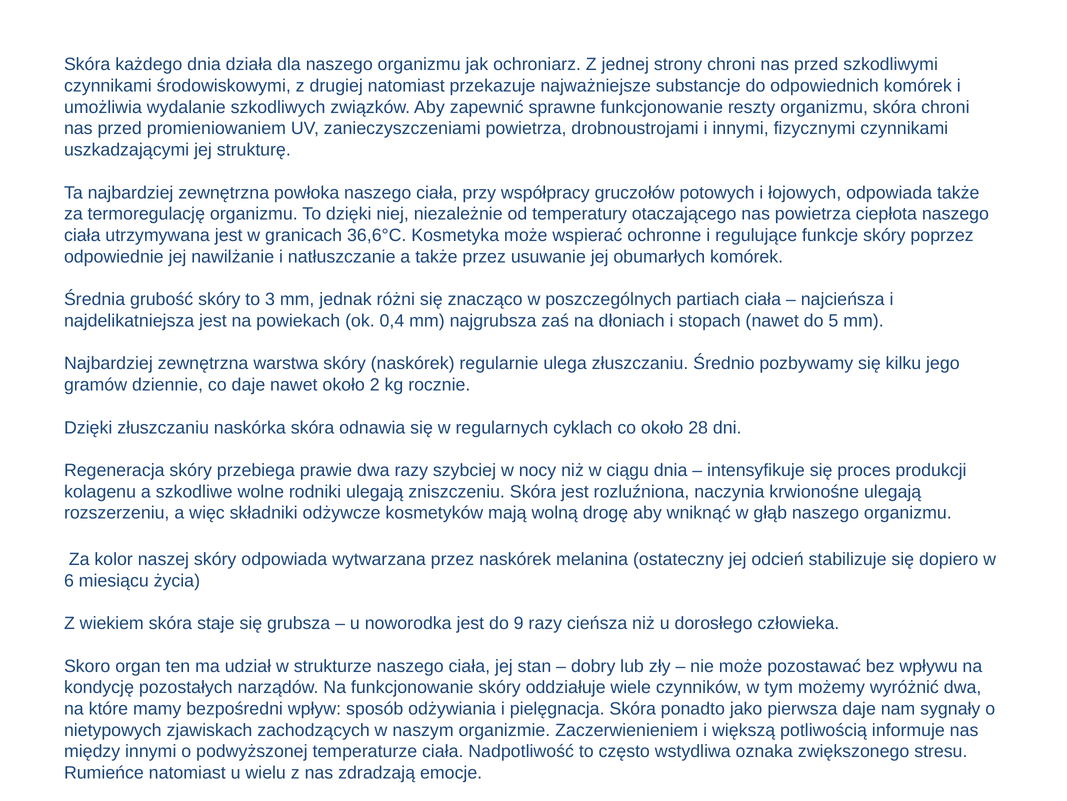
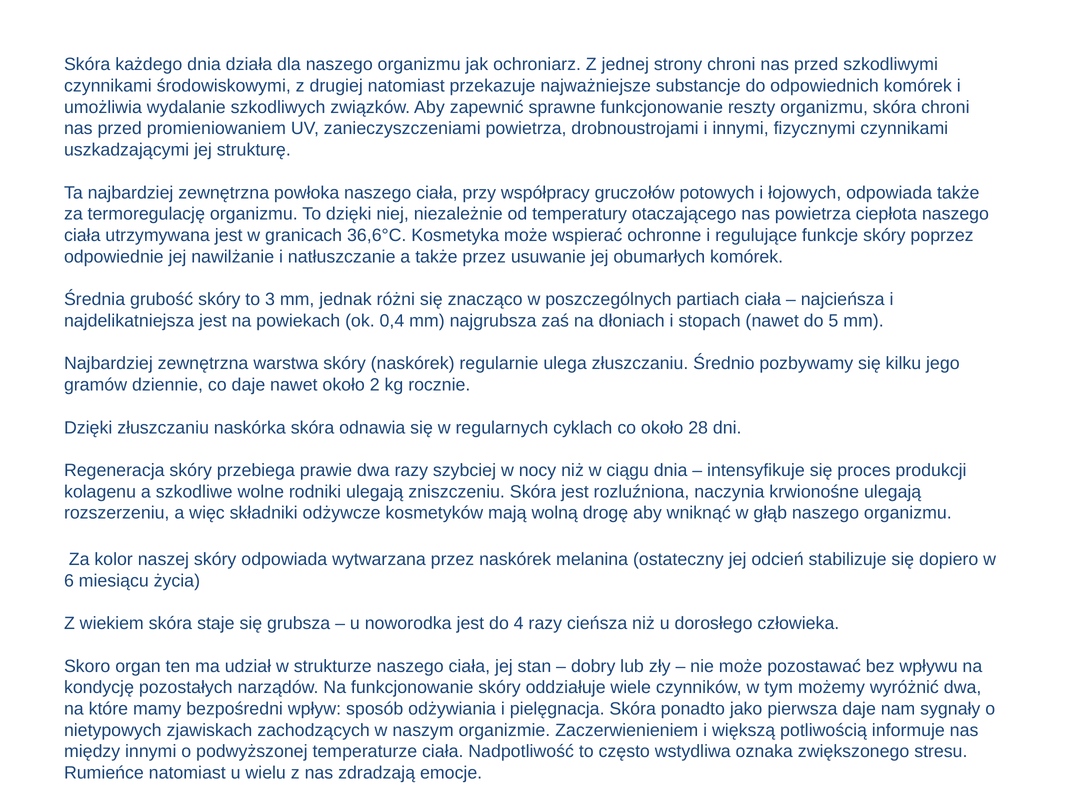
9: 9 -> 4
